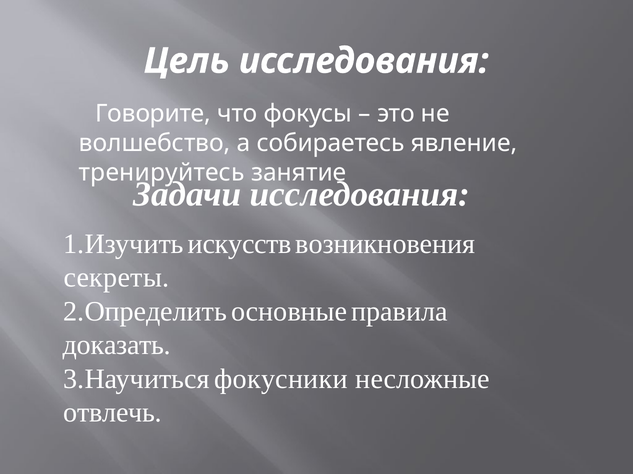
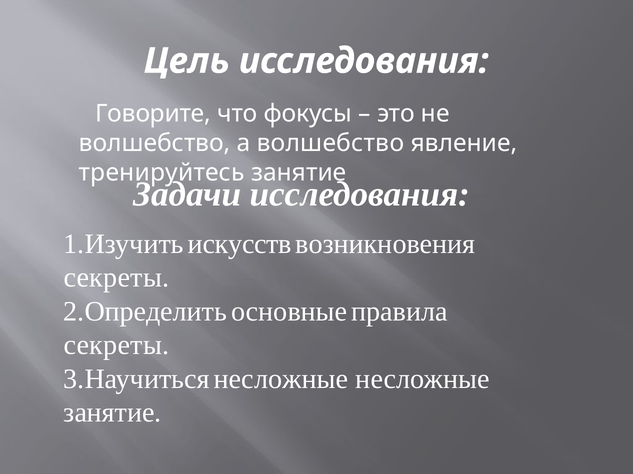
а собираетесь: собираетесь -> волшебство
доказать at (117, 346): доказать -> секреты
3.Научиться фокусники: фокусники -> несложные
отвлечь at (113, 413): отвлечь -> занятие
